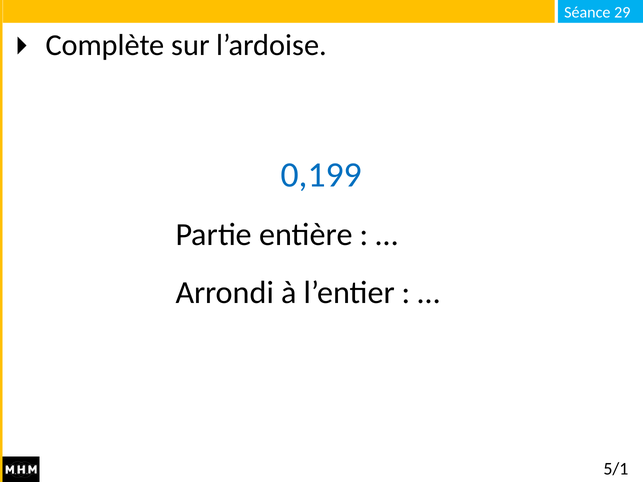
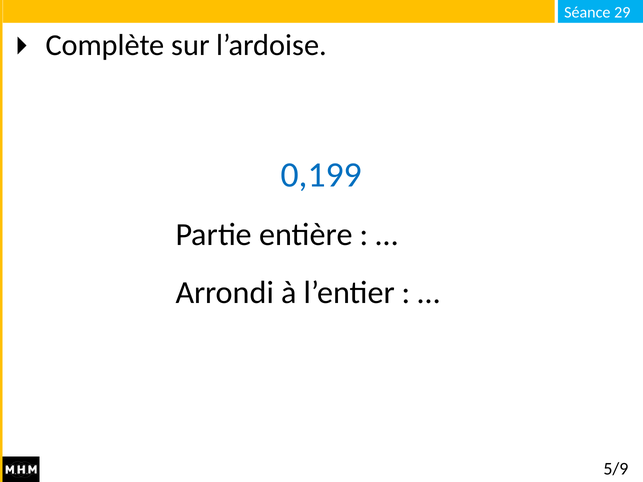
5/1: 5/1 -> 5/9
